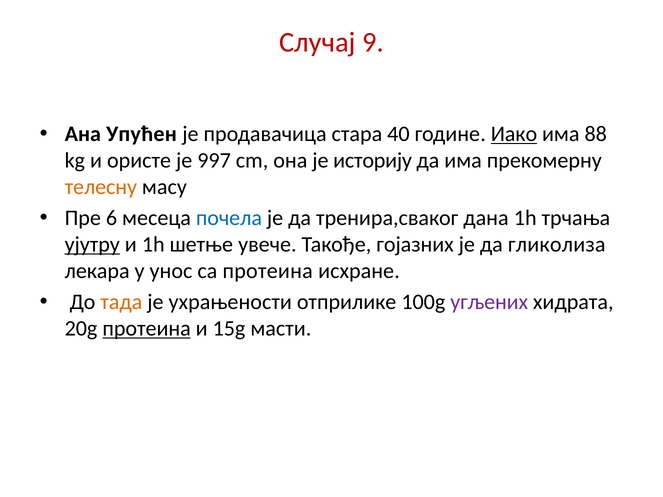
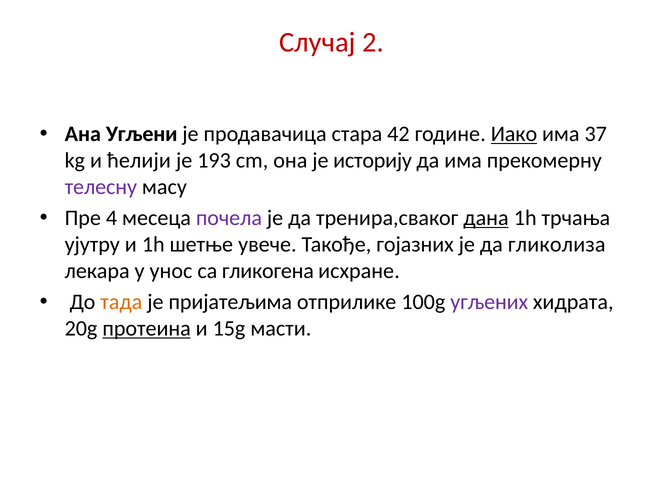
9: 9 -> 2
Упућен: Упућен -> Угљени
40: 40 -> 42
88: 88 -> 37
ористе: ористе -> ћелији
997: 997 -> 193
телесну colour: orange -> purple
6: 6 -> 4
почела colour: blue -> purple
дана underline: none -> present
ујутру underline: present -> none
са протеина: протеина -> гликогена
ухрањености: ухрањености -> пријатељима
